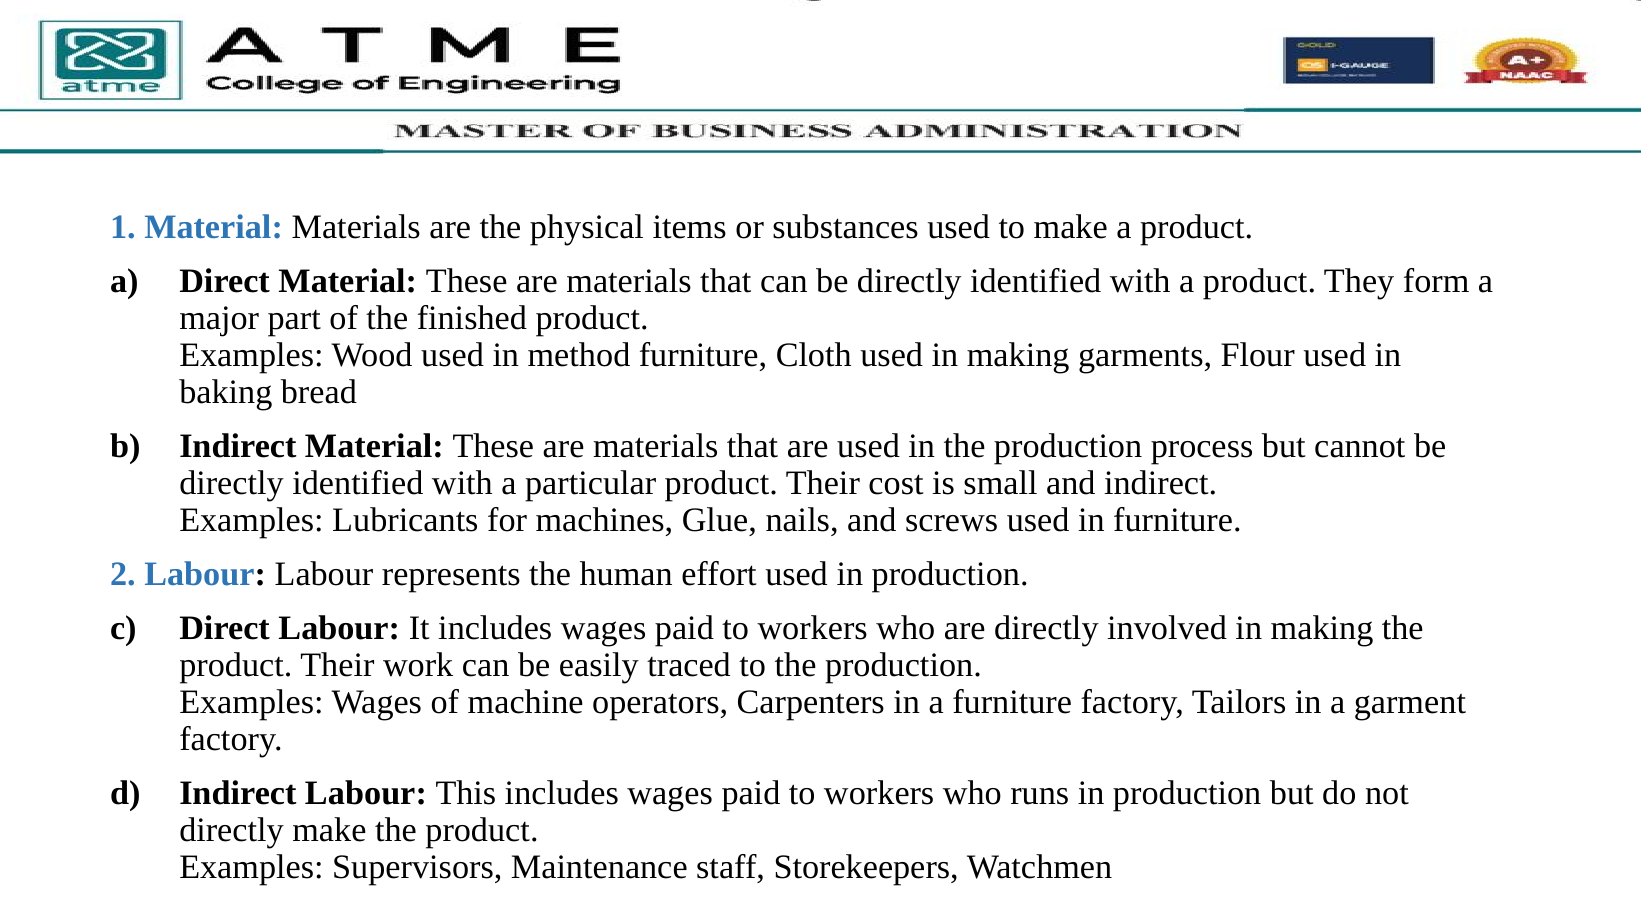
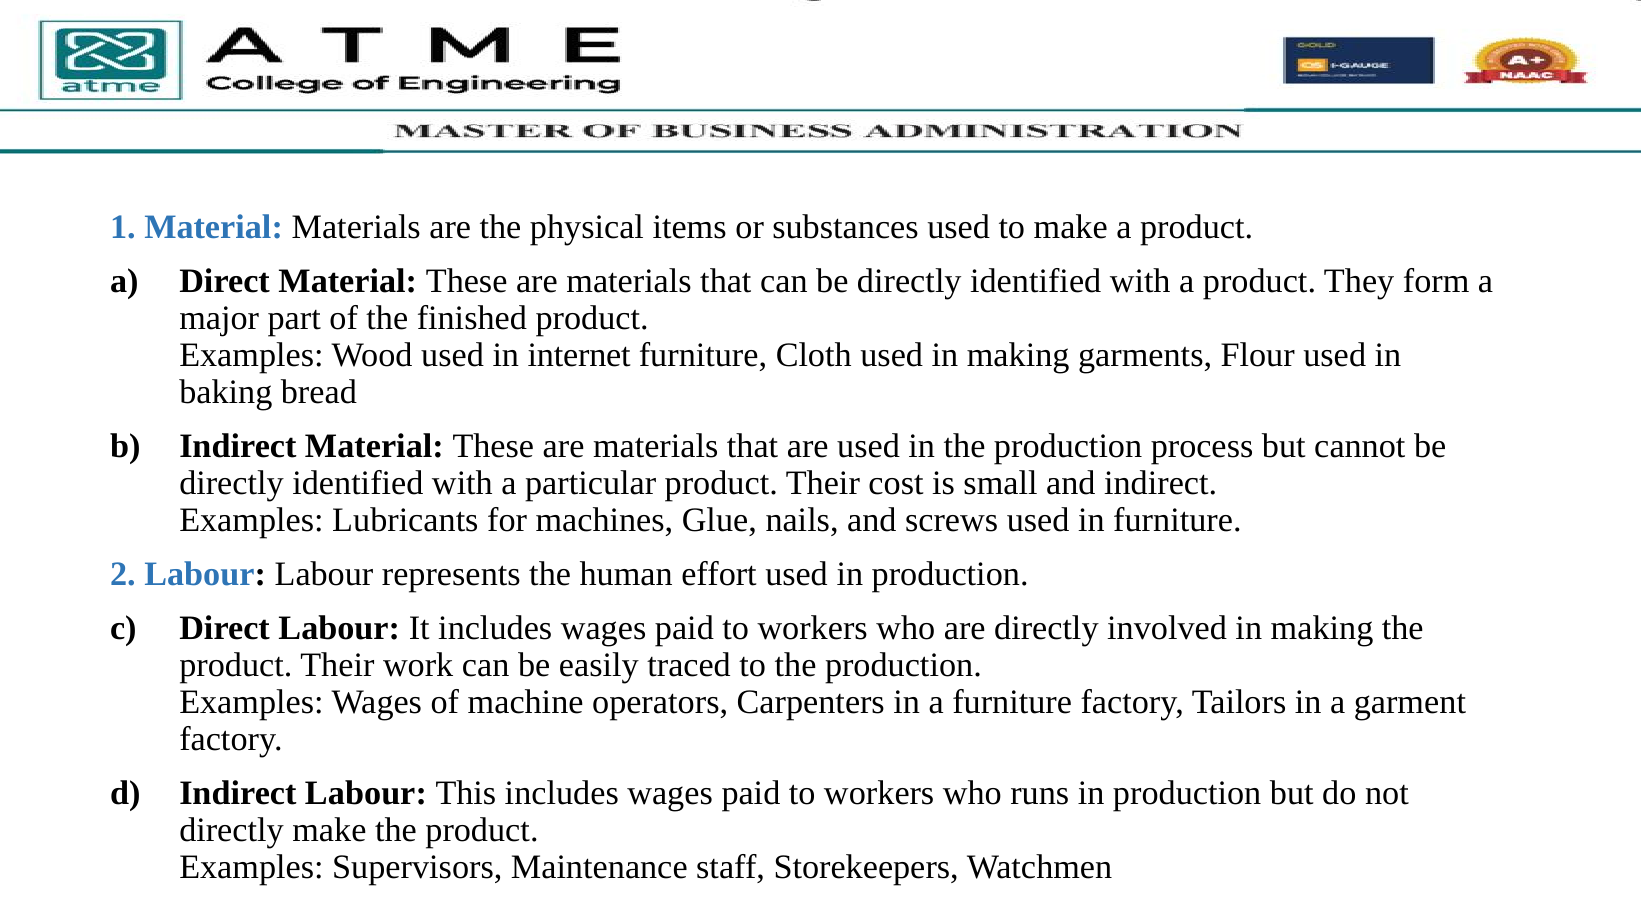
method: method -> internet
